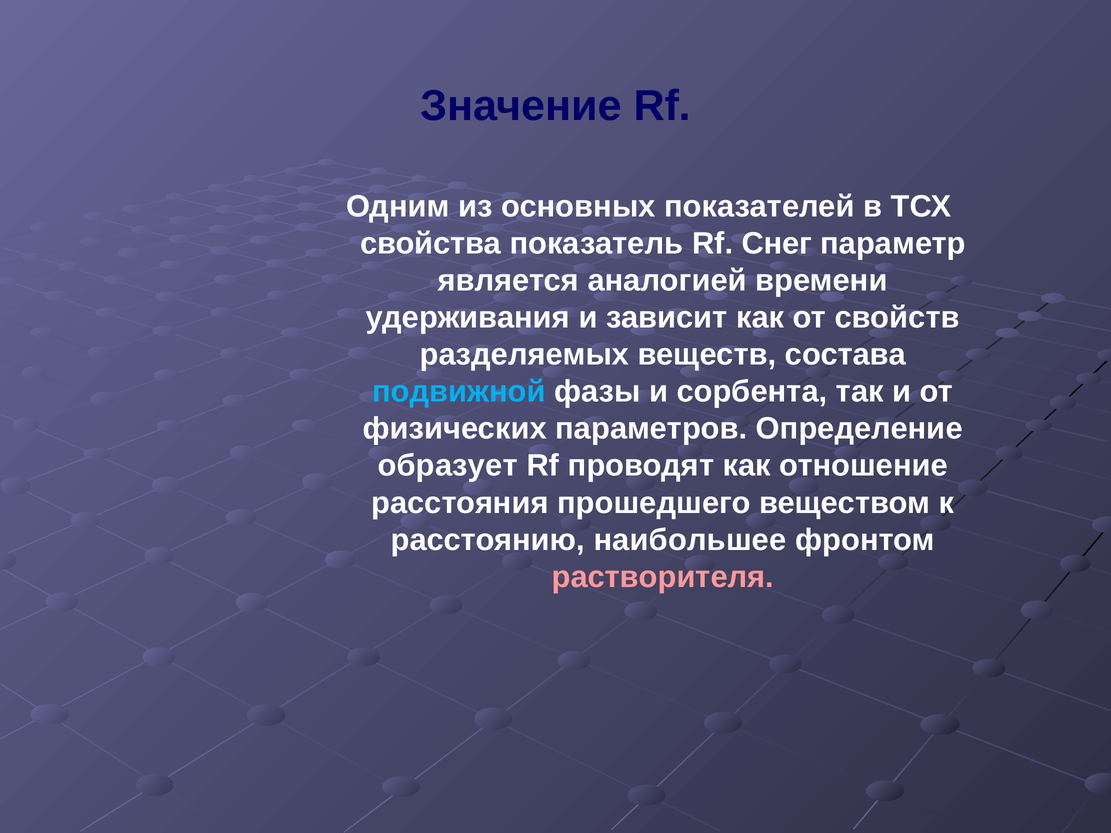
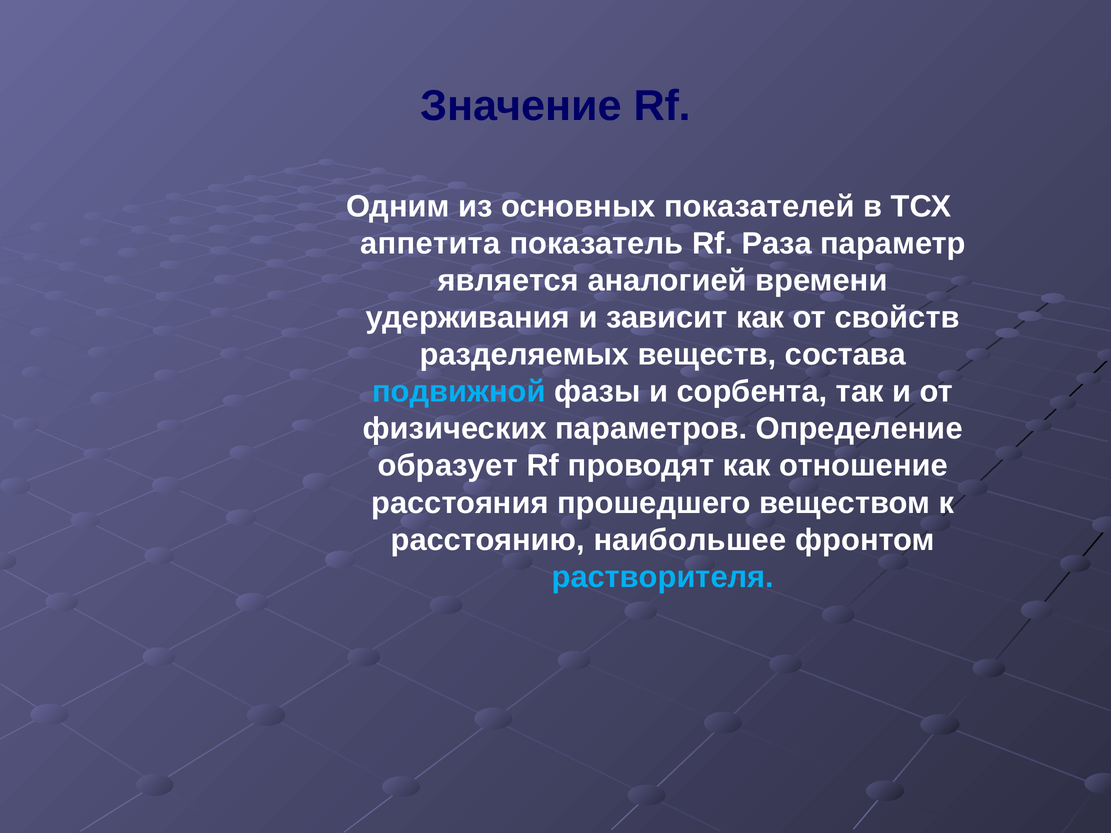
свойства: свойства -> аппетита
Снег: Снег -> Раза
растворителя colour: pink -> light blue
